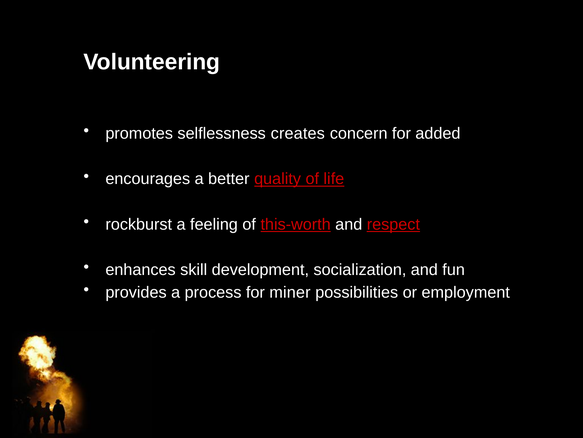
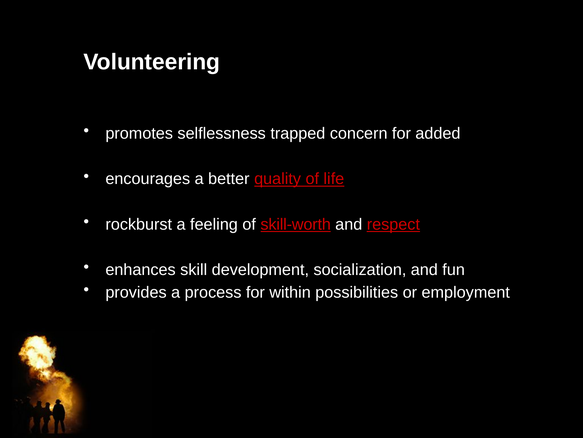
creates: creates -> trapped
this-worth: this-worth -> skill-worth
miner: miner -> within
